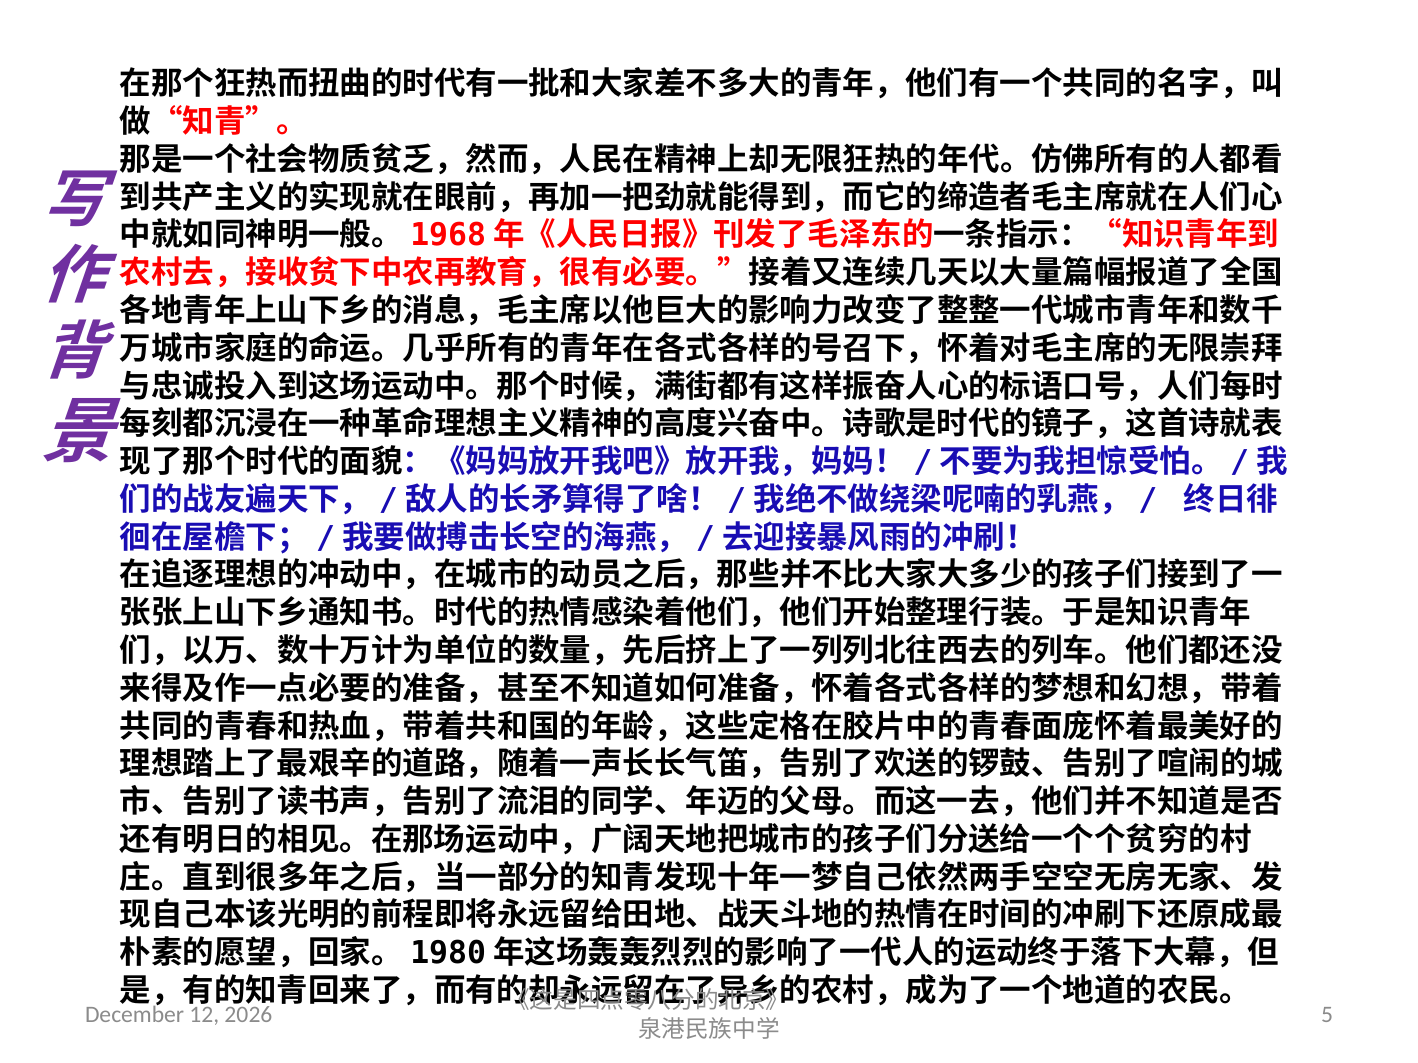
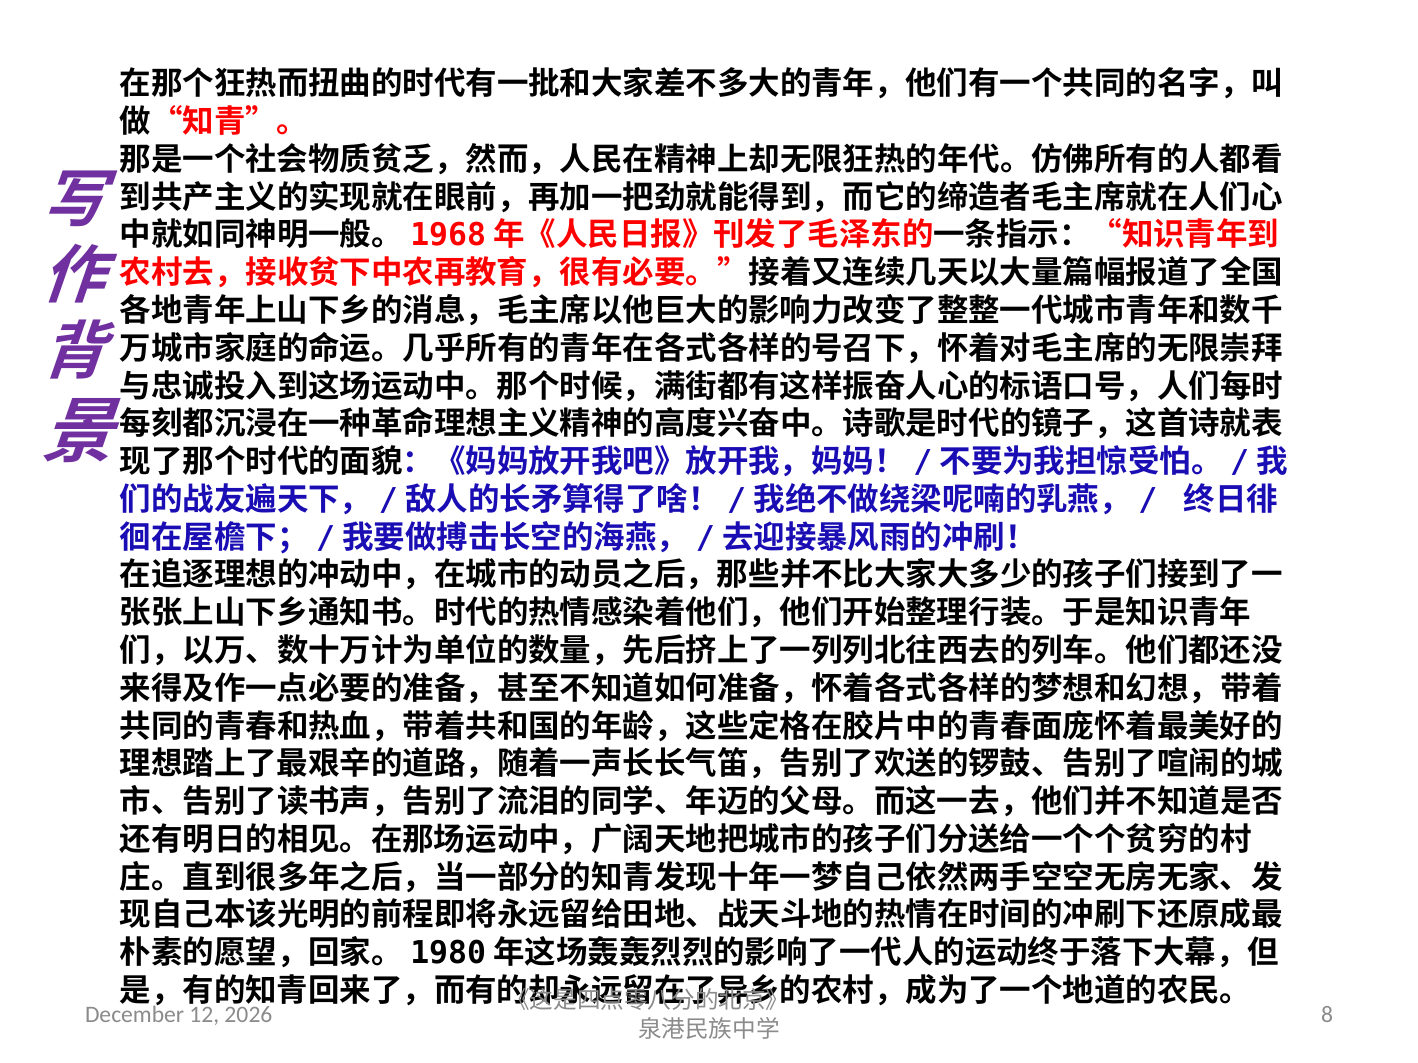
5: 5 -> 8
